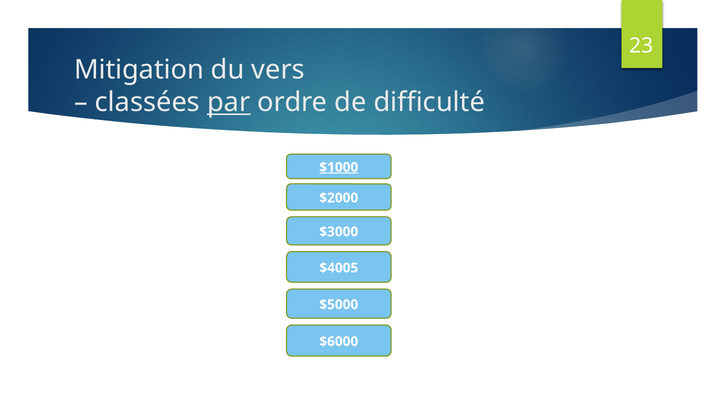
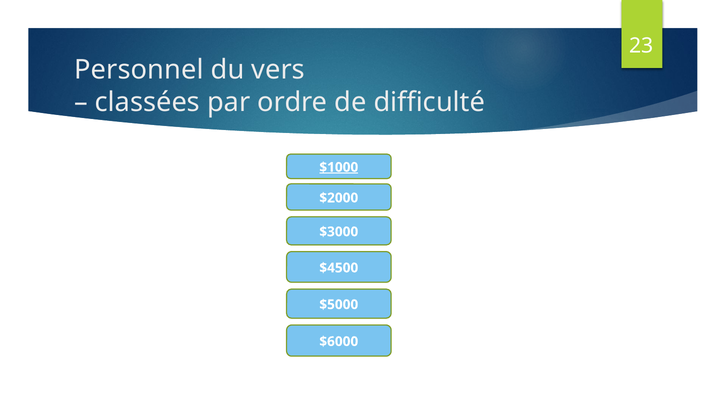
Mitigation: Mitigation -> Personnel
par underline: present -> none
$4005: $4005 -> $4500
